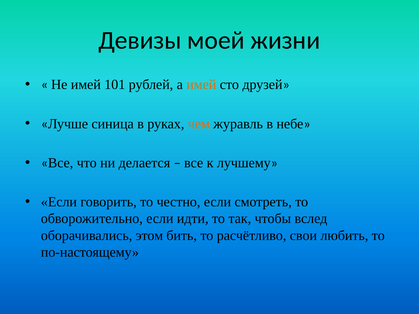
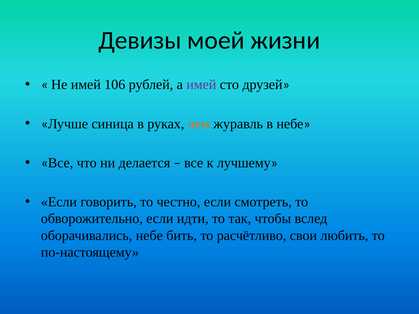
101: 101 -> 106
имей at (201, 85) colour: orange -> purple
оборачивались этом: этом -> небе
